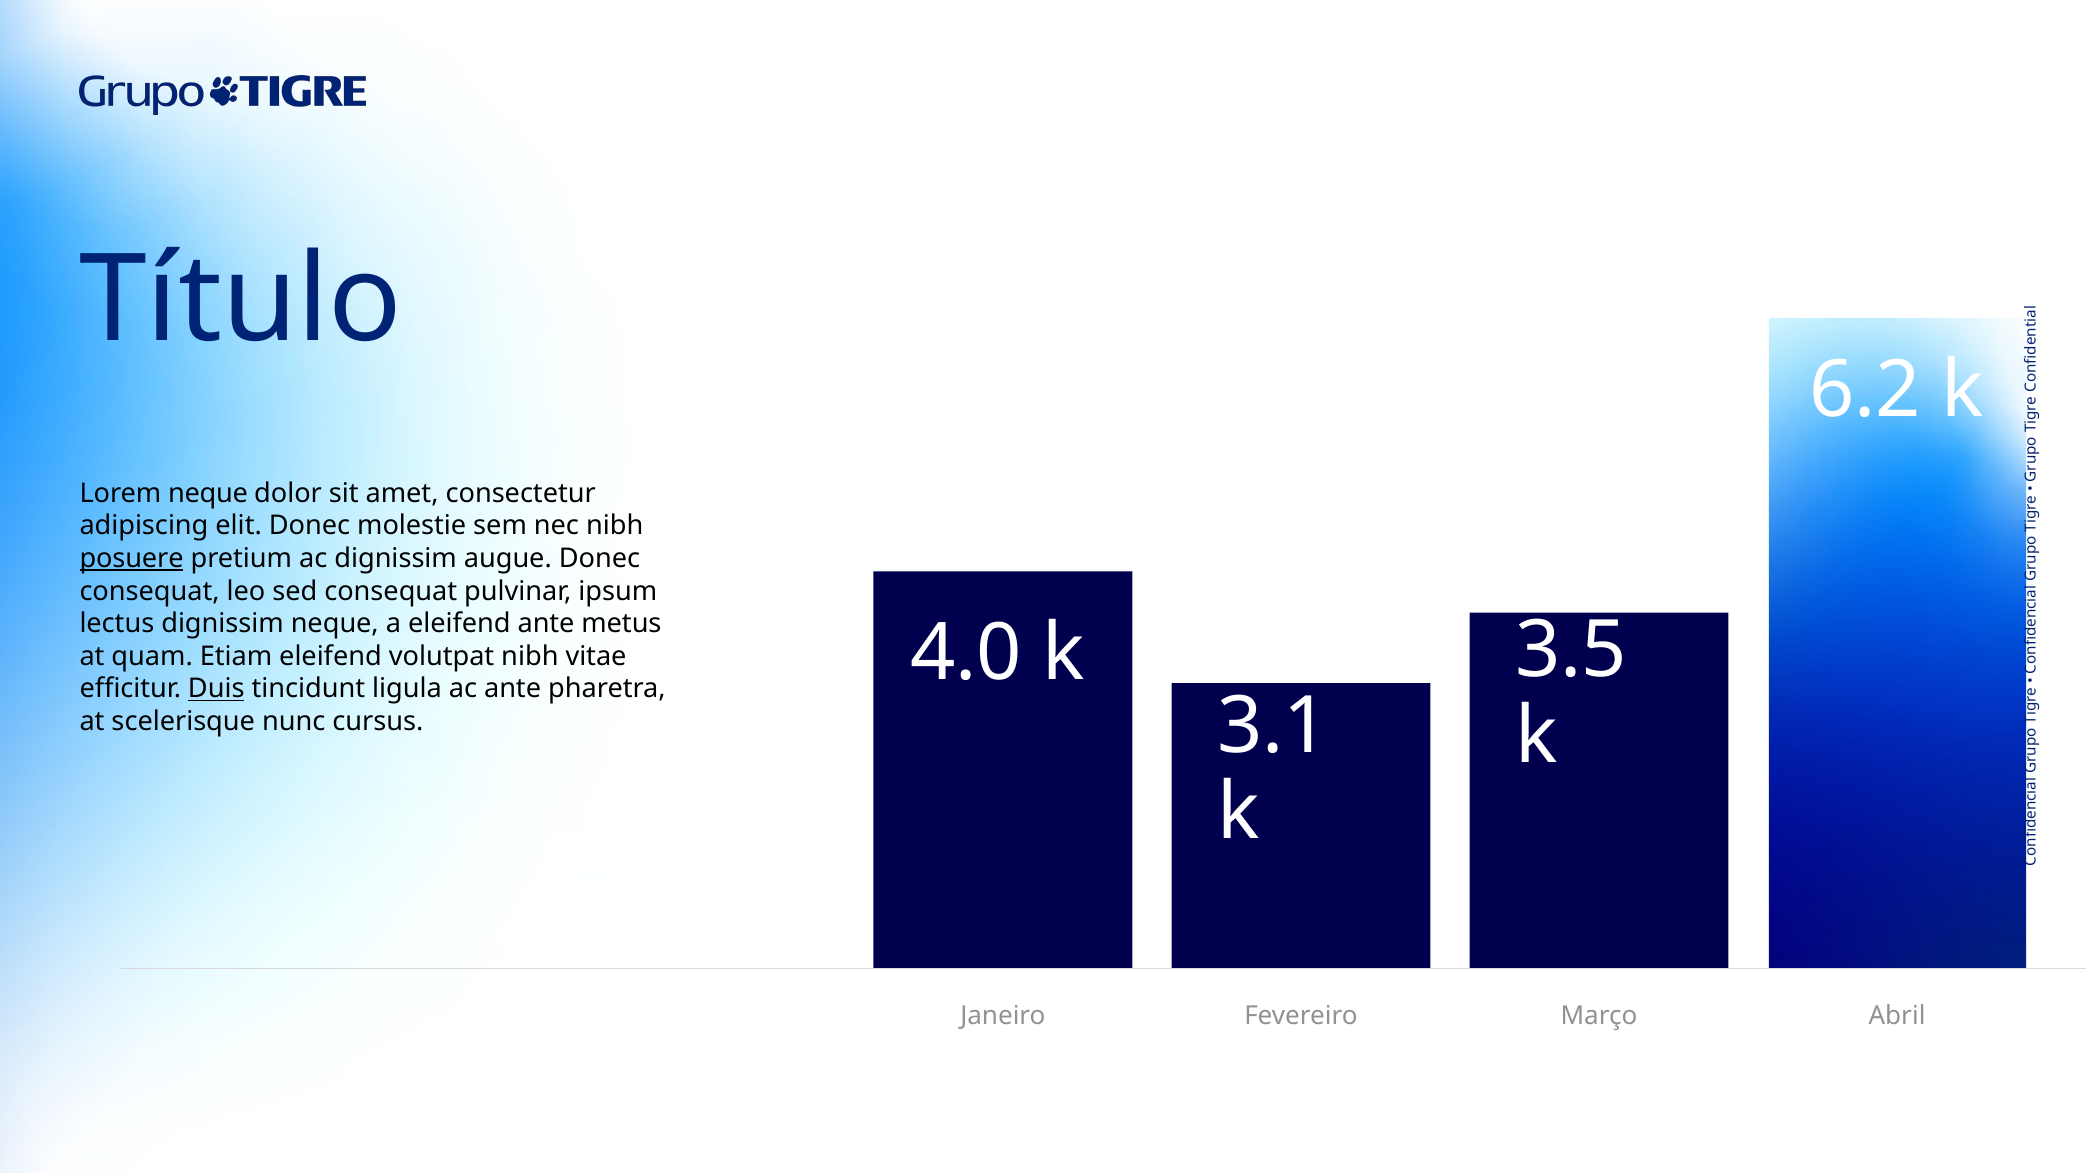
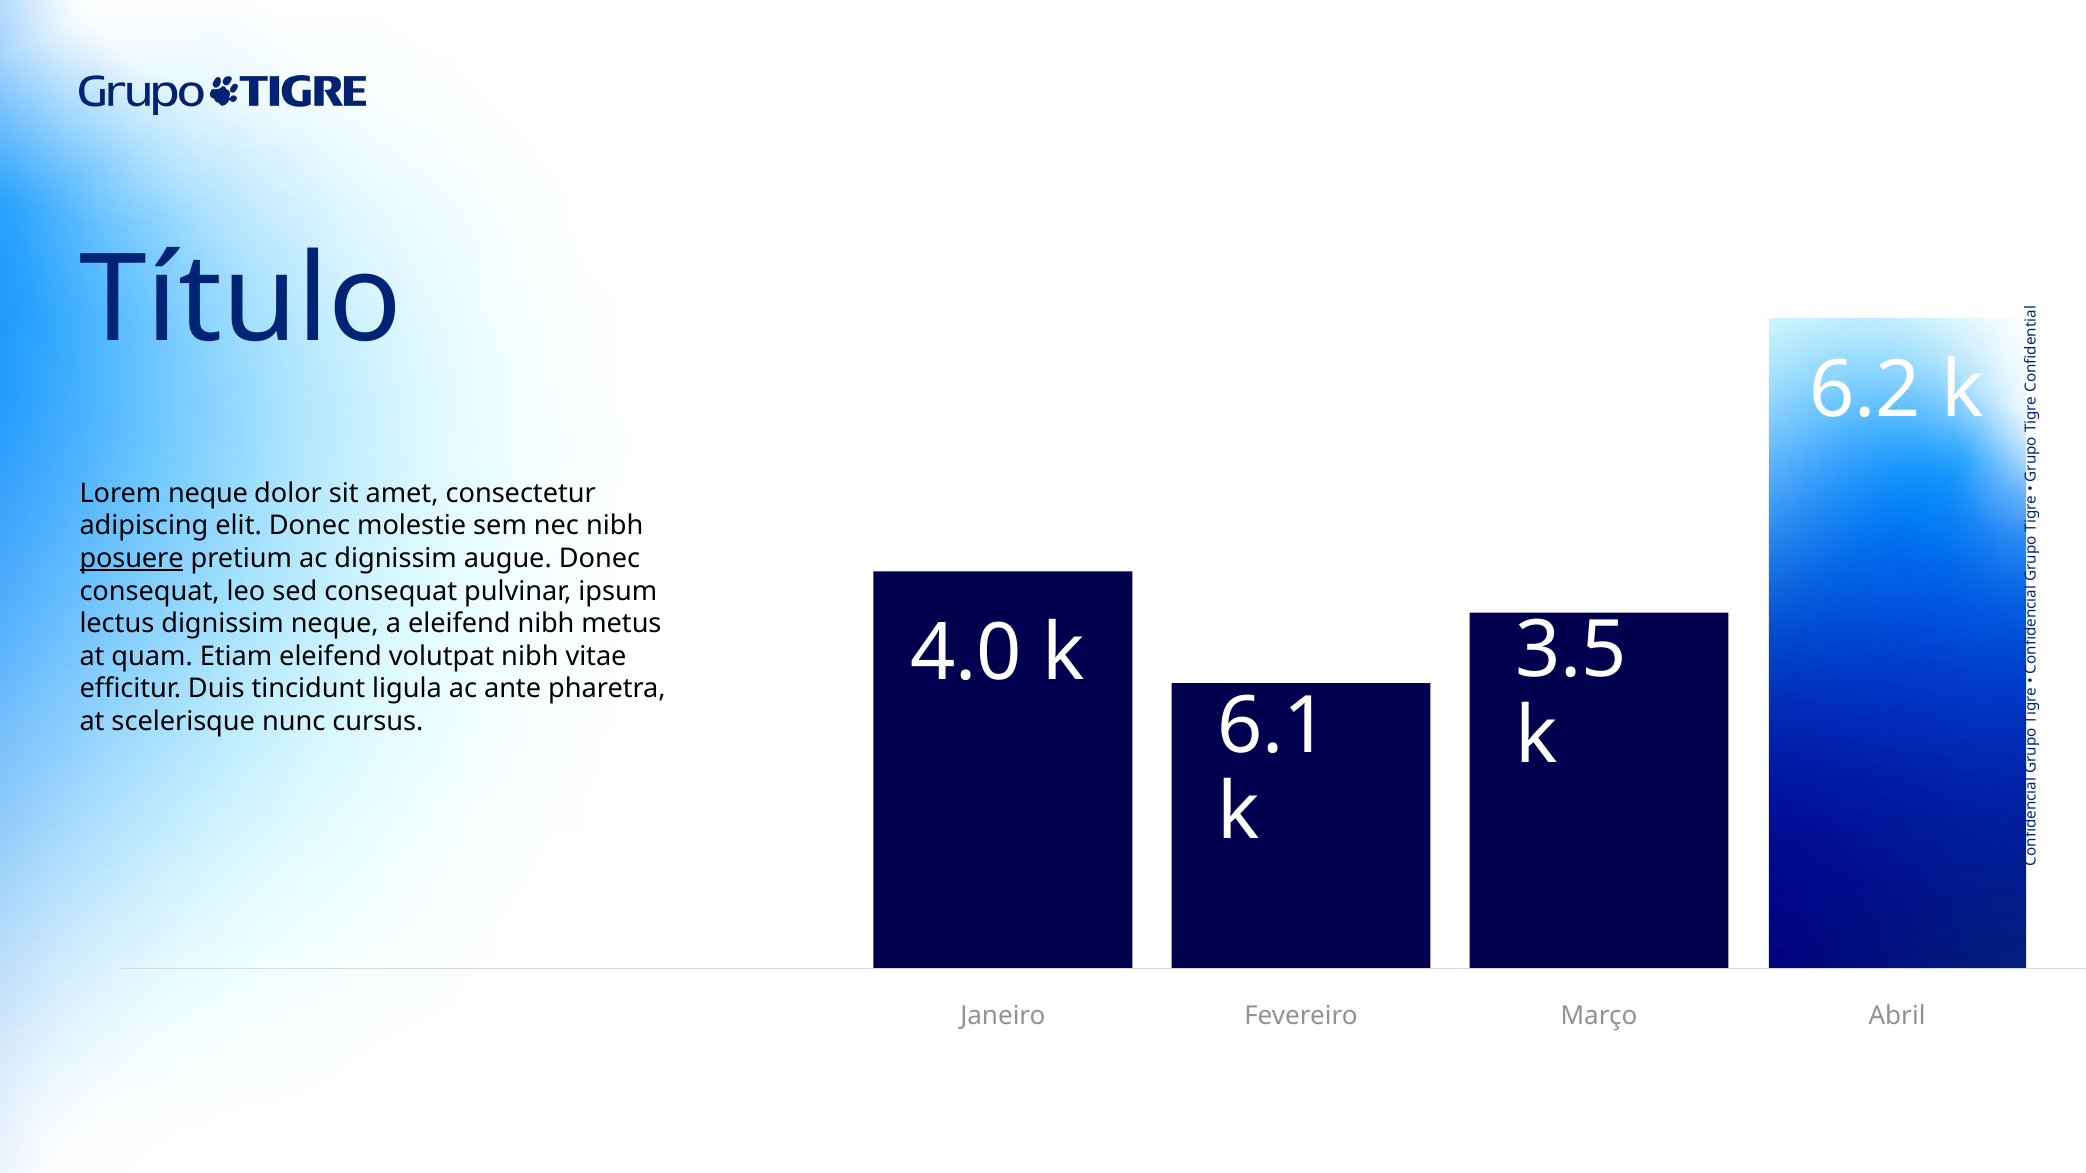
eleifend ante: ante -> nibh
Duis underline: present -> none
3.1: 3.1 -> 6.1
